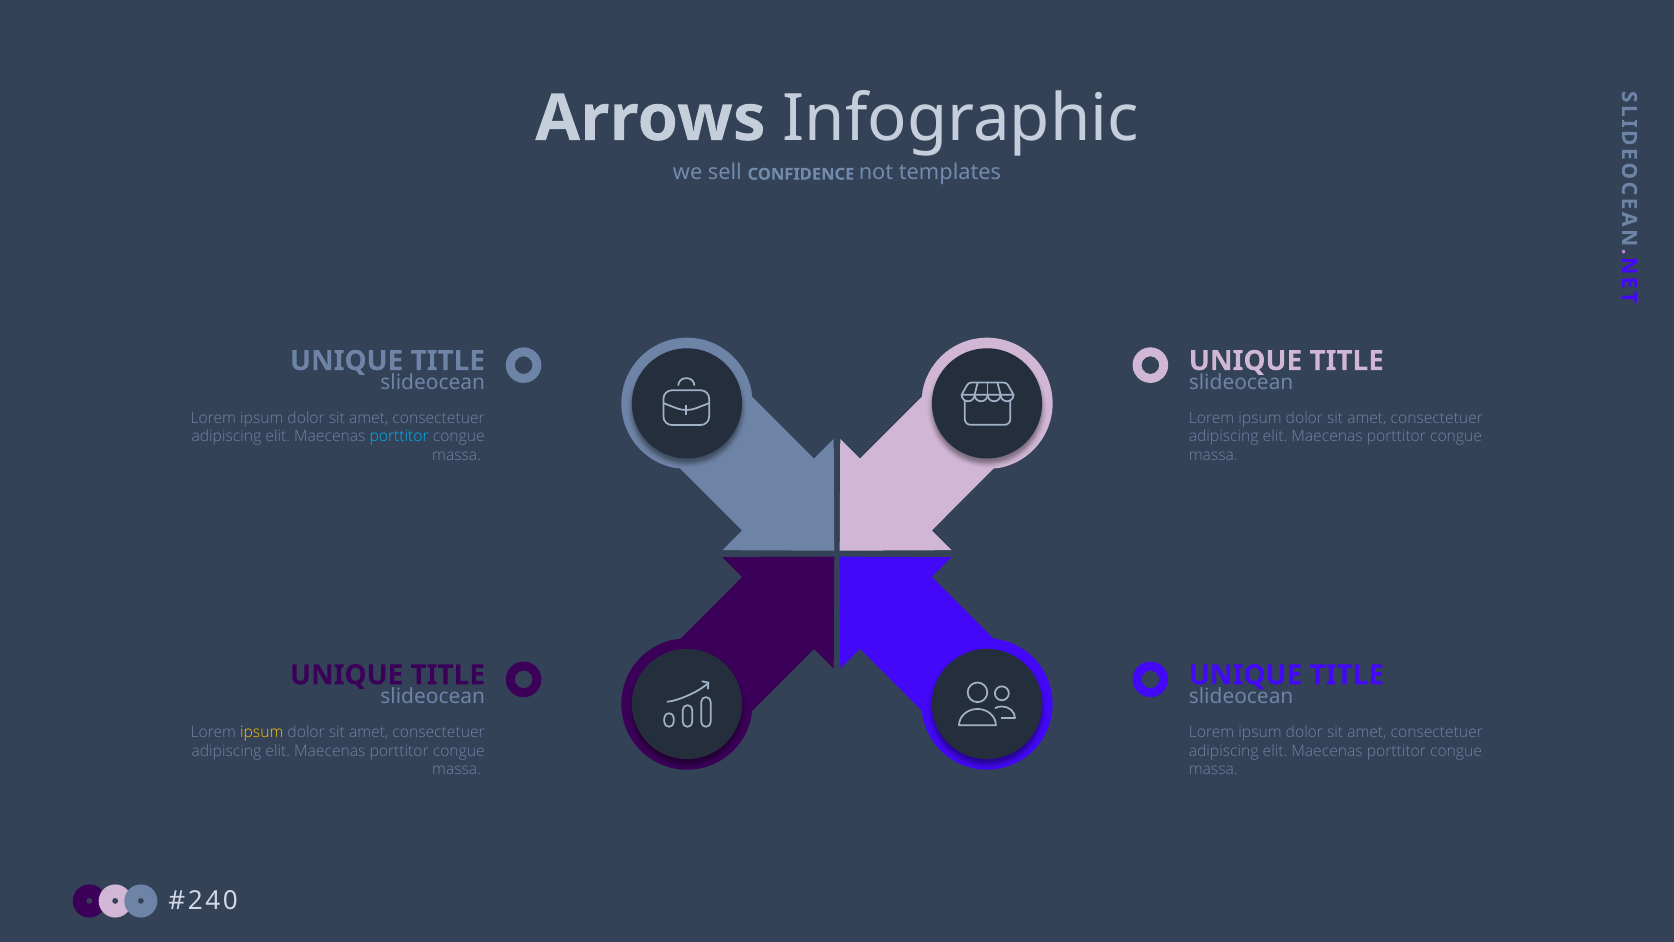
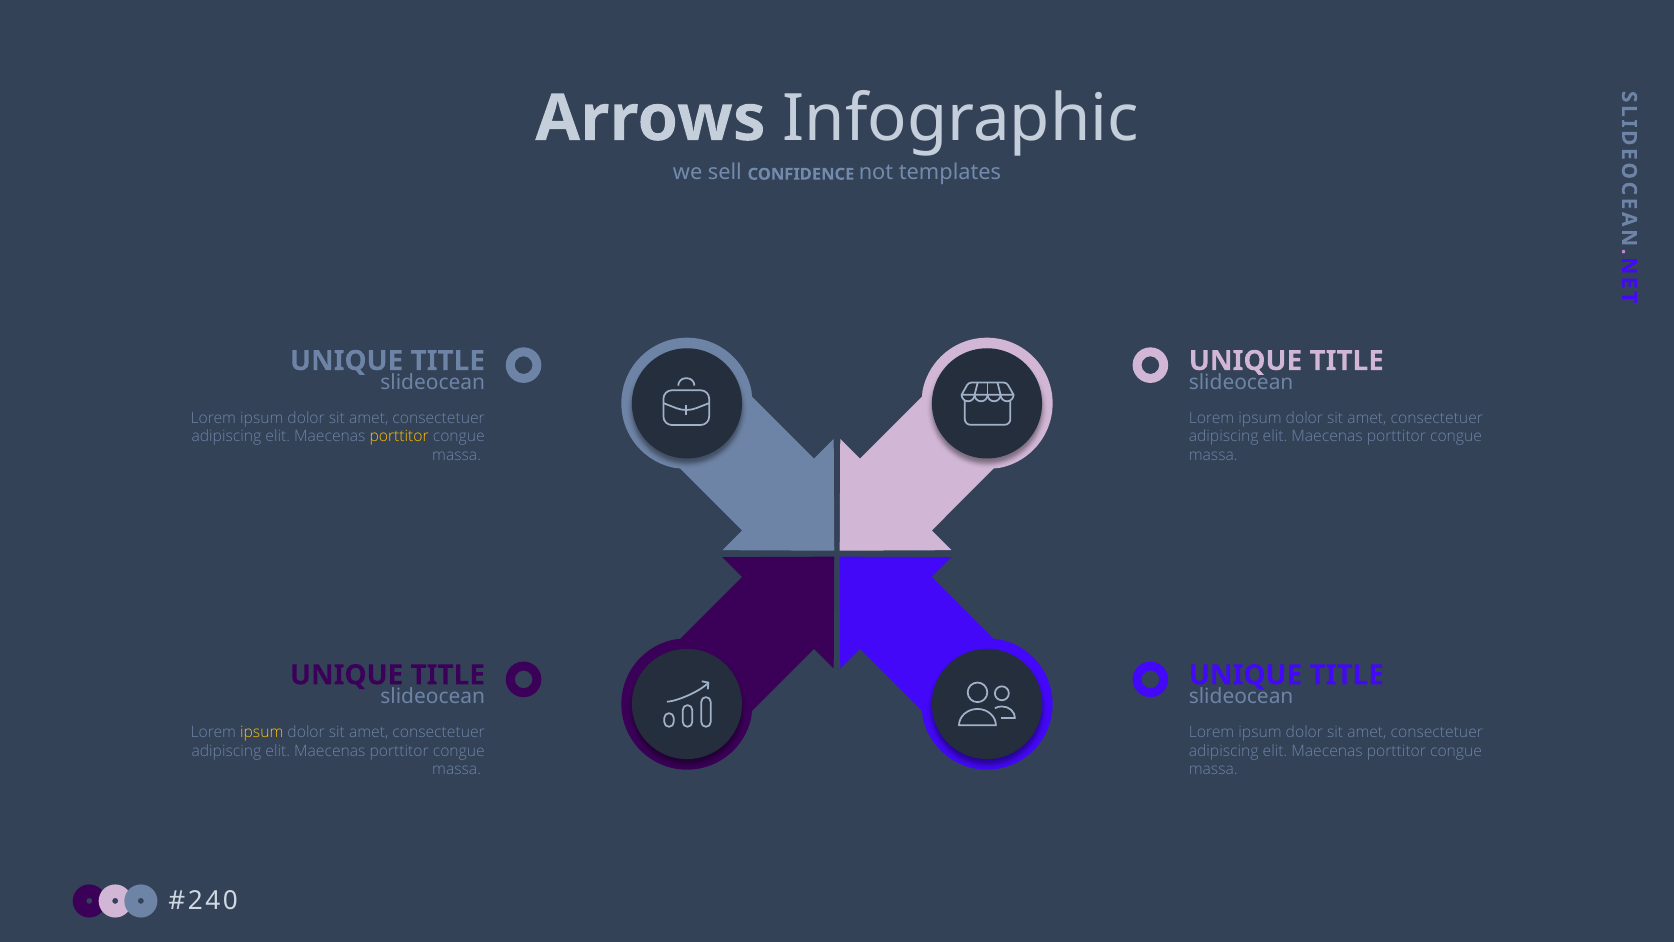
porttitor at (399, 437) colour: light blue -> yellow
